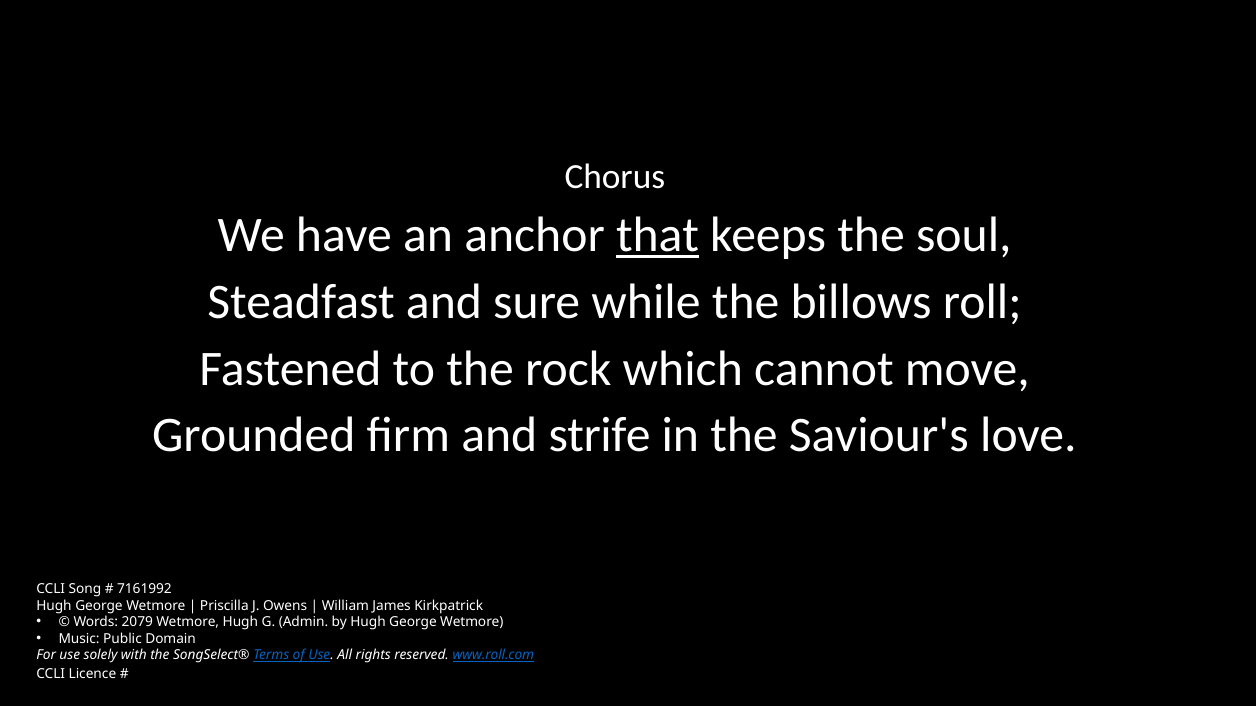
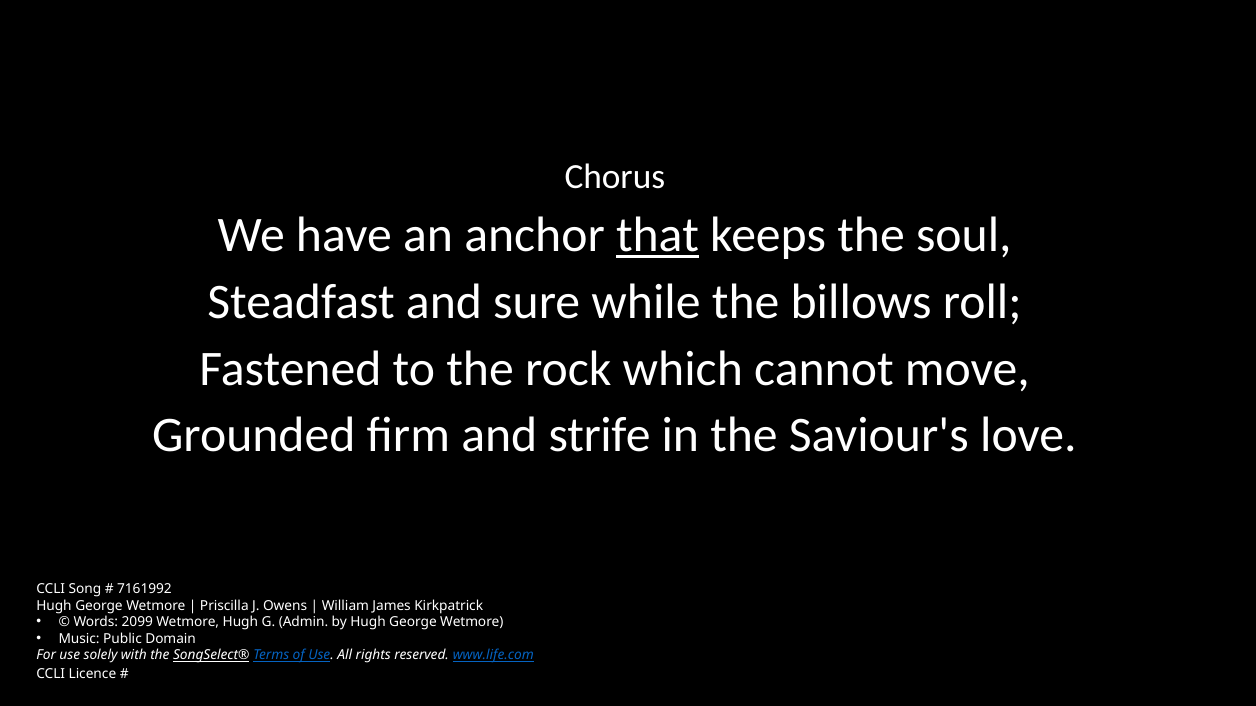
2079: 2079 -> 2099
SongSelect® underline: none -> present
www.roll.com: www.roll.com -> www.life.com
